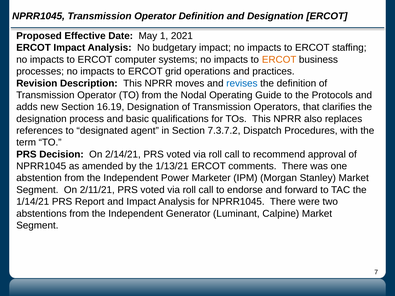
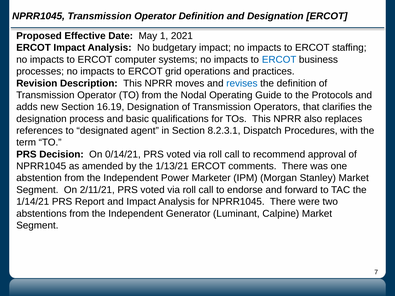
ERCOT at (279, 60) colour: orange -> blue
7.3.7.2: 7.3.7.2 -> 8.2.3.1
2/14/21: 2/14/21 -> 0/14/21
